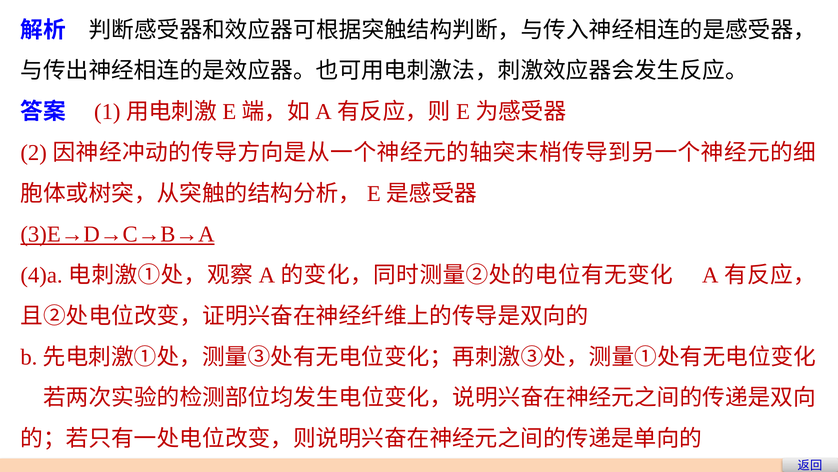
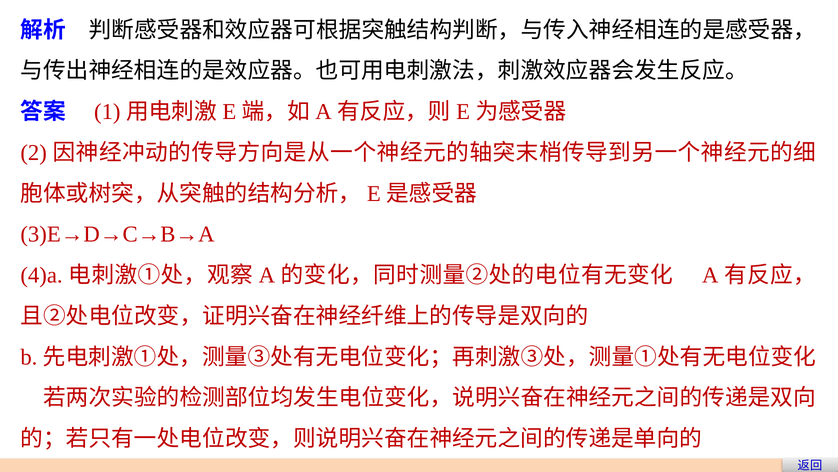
3)E→D→C→B→A underline: present -> none
